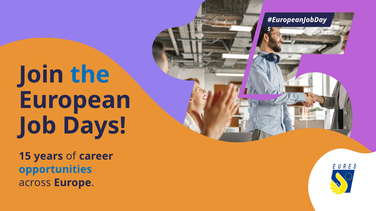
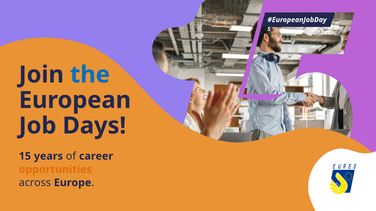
opportunities colour: blue -> orange
